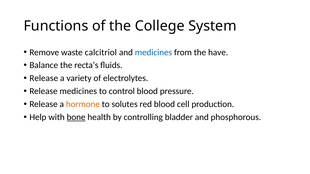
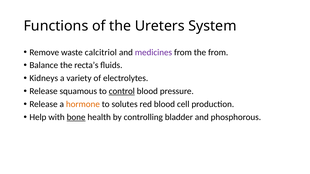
College: College -> Ureters
medicines at (153, 52) colour: blue -> purple
the have: have -> from
Release at (44, 78): Release -> Kidneys
Release medicines: medicines -> squamous
control underline: none -> present
